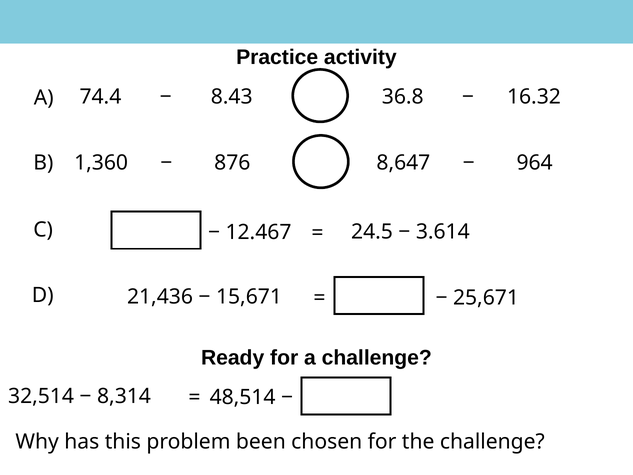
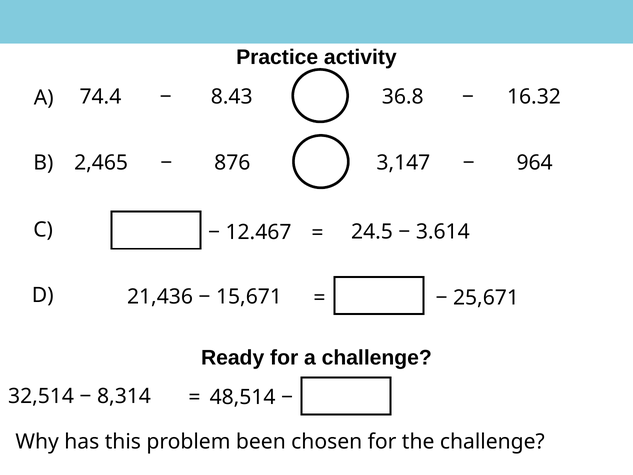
1,360: 1,360 -> 2,465
8,647: 8,647 -> 3,147
